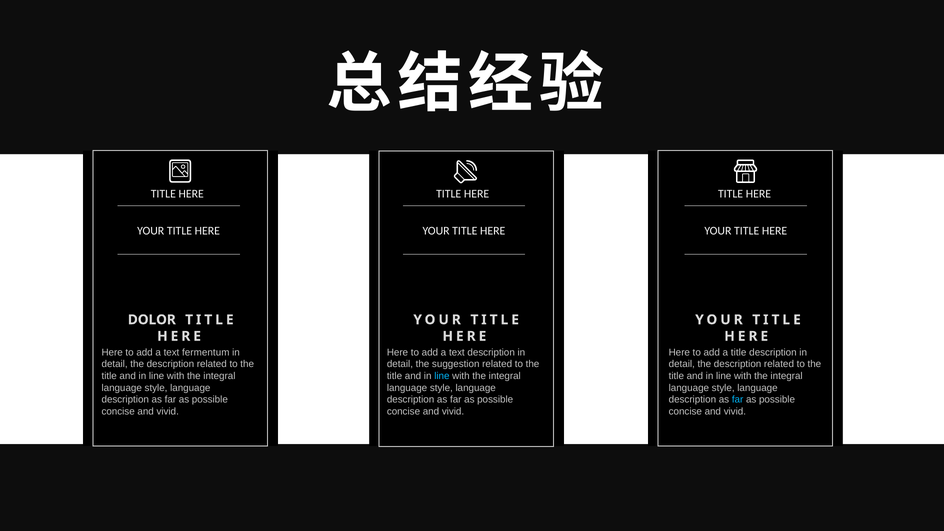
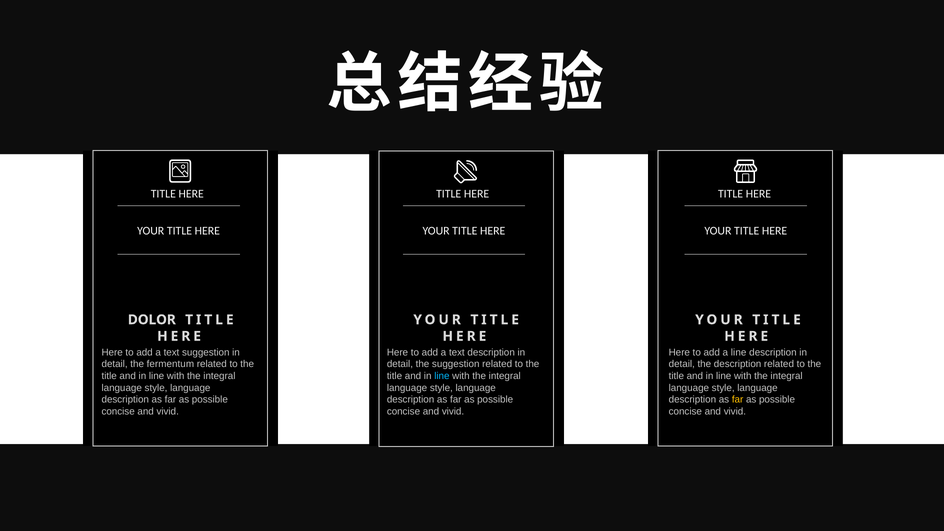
text fermentum: fermentum -> suggestion
a title: title -> line
description at (170, 364): description -> fermentum
far at (738, 400) colour: light blue -> yellow
